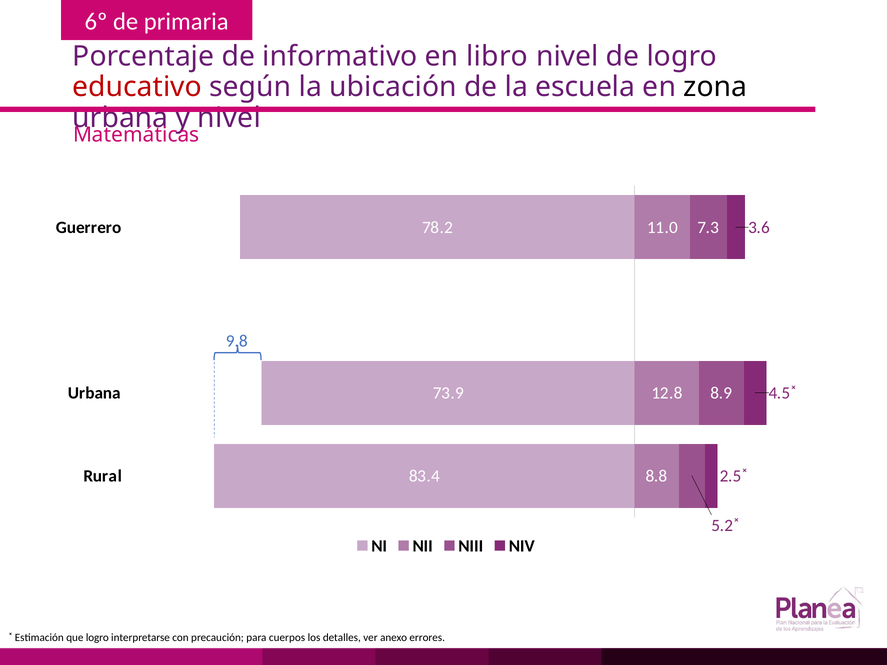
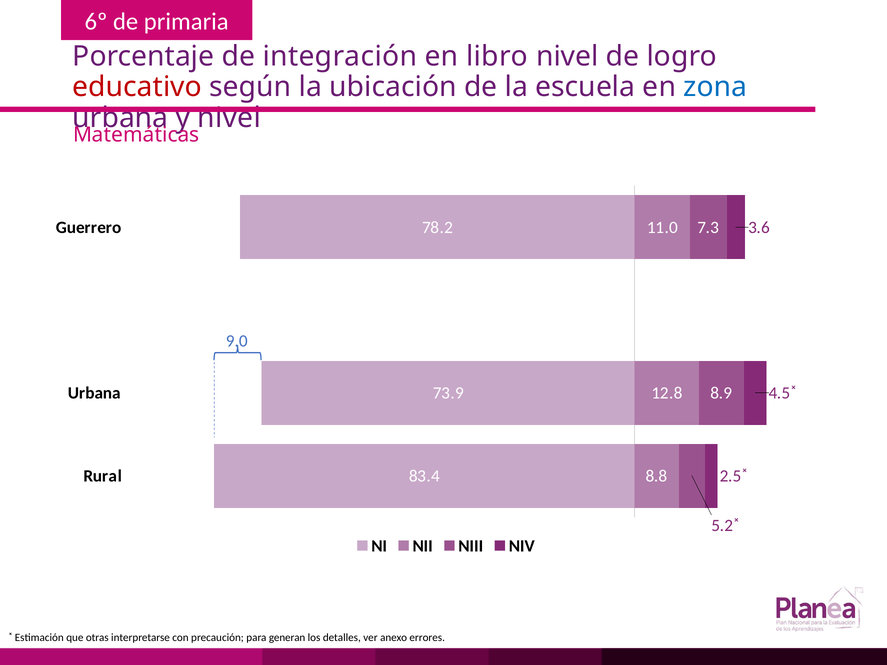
informativo: informativo -> integración
zona colour: black -> blue
9.8: 9.8 -> 9.0
que logro: logro -> otras
cuerpos: cuerpos -> generan
